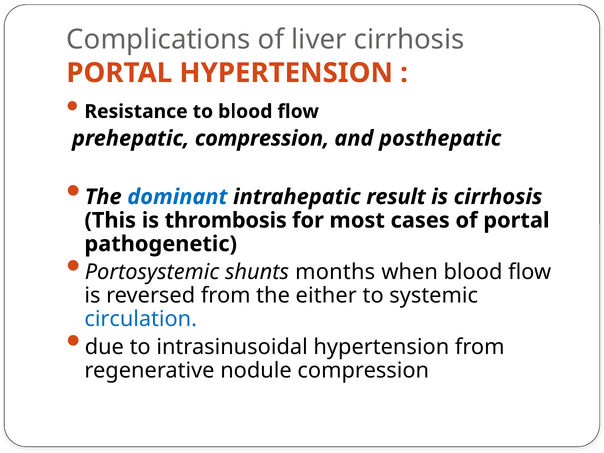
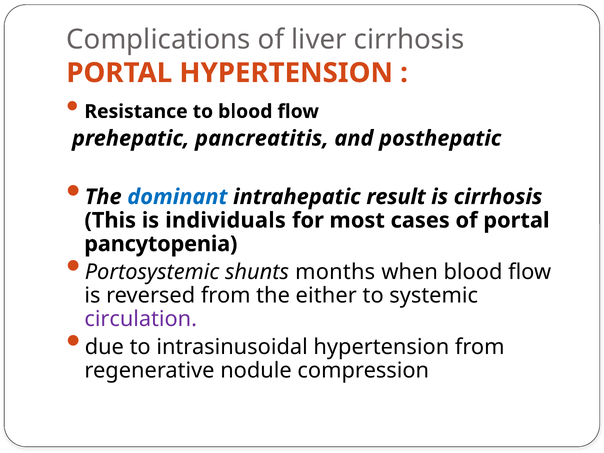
prehepatic compression: compression -> pancreatitis
thrombosis: thrombosis -> individuals
pathogenetic: pathogenetic -> pancytopenia
circulation colour: blue -> purple
